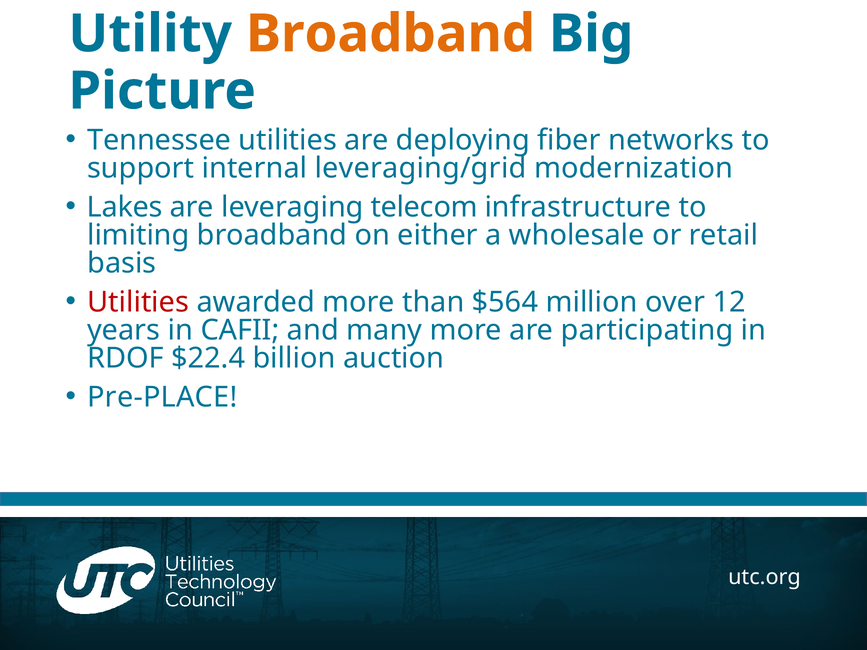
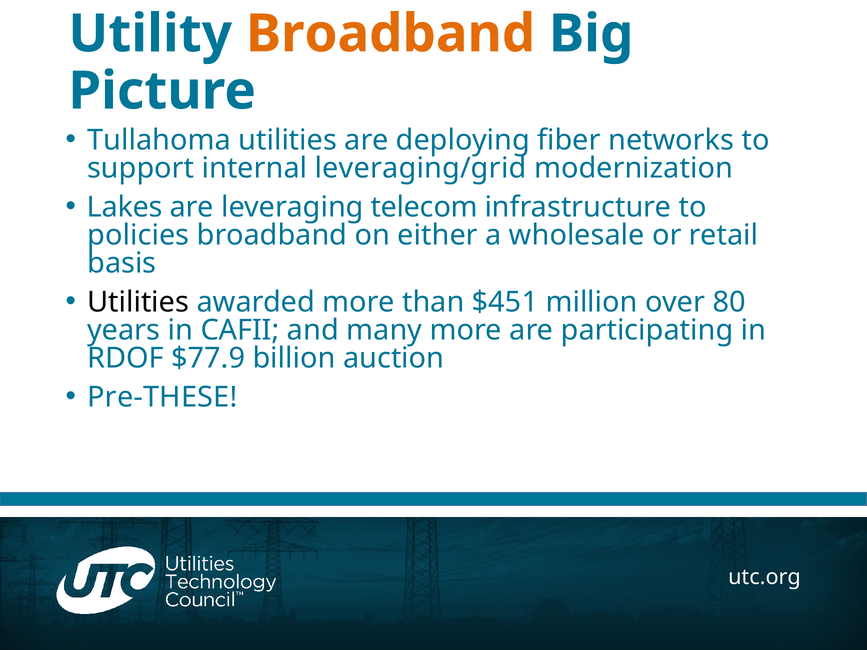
Tennessee: Tennessee -> Tullahoma
limiting: limiting -> policies
Utilities at (138, 302) colour: red -> black
$564: $564 -> $451
12: 12 -> 80
$22.4: $22.4 -> $77.9
Pre-PLACE: Pre-PLACE -> Pre-THESE
